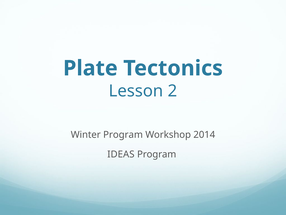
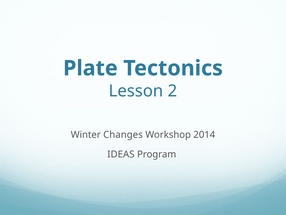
Winter Program: Program -> Changes
